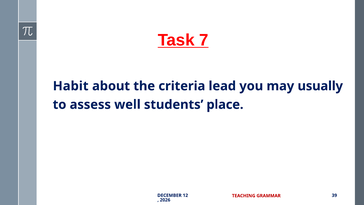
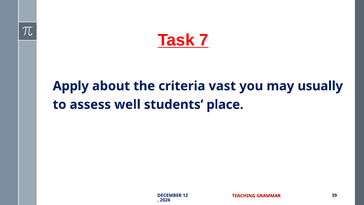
Habit: Habit -> Apply
lead: lead -> vast
